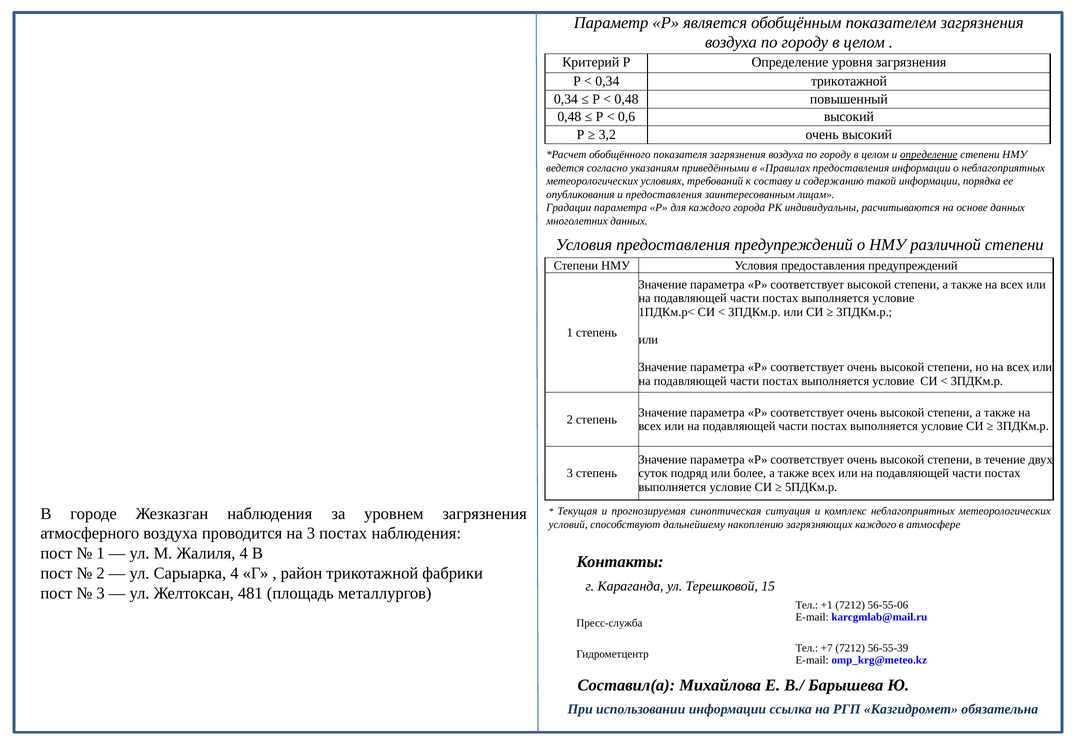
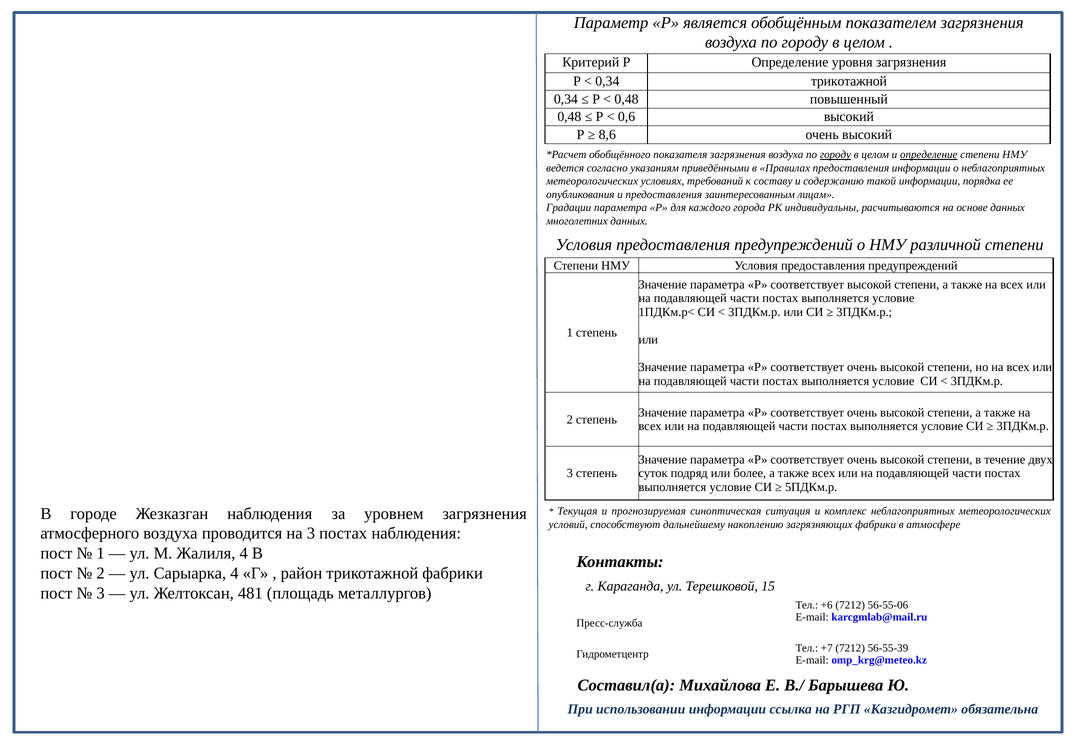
3,2: 3,2 -> 8,6
городу at (835, 155) underline: none -> present
загрязняющих каждого: каждого -> фабрики
+1: +1 -> +6
